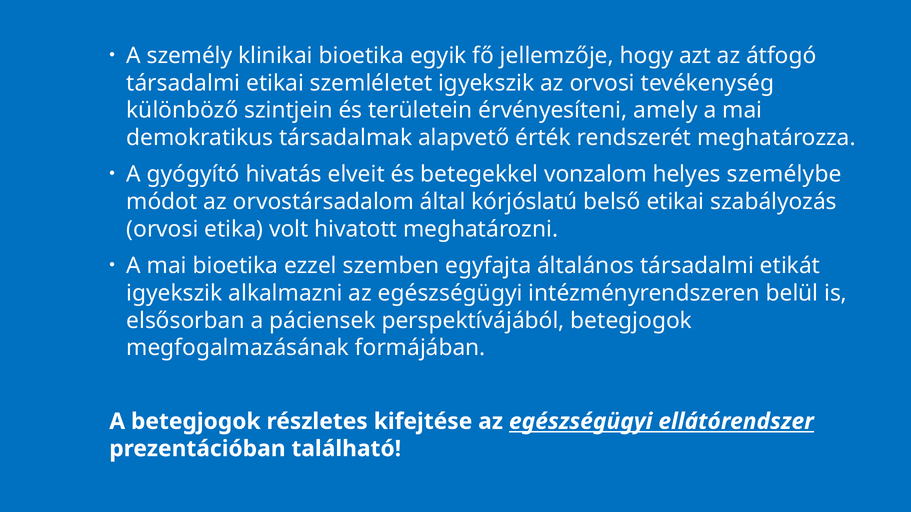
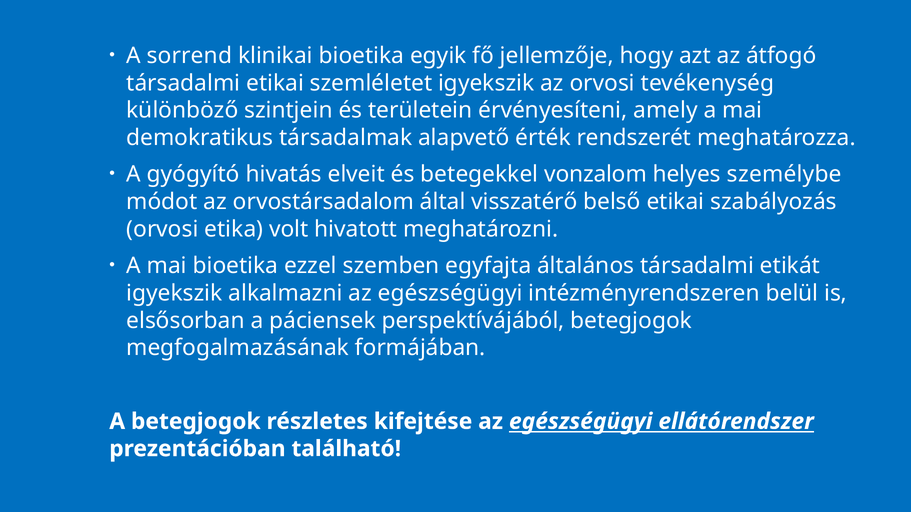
személy: személy -> sorrend
kórjóslatú: kórjóslatú -> visszatérő
